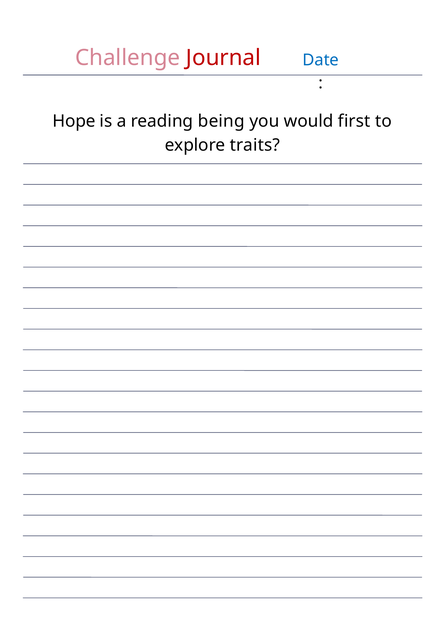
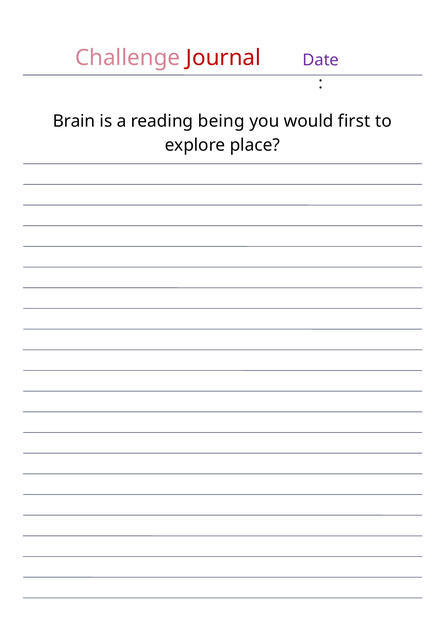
Date colour: blue -> purple
Hope: Hope -> Brain
traits: traits -> place
